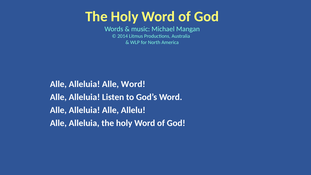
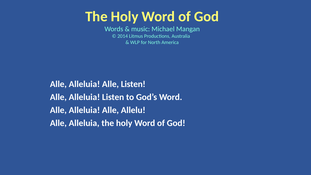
Alle Word: Word -> Listen
